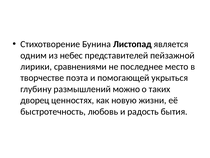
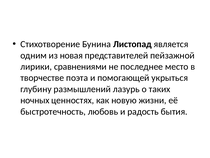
небес: небес -> новая
можно: можно -> лазурь
дворец: дворец -> ночных
